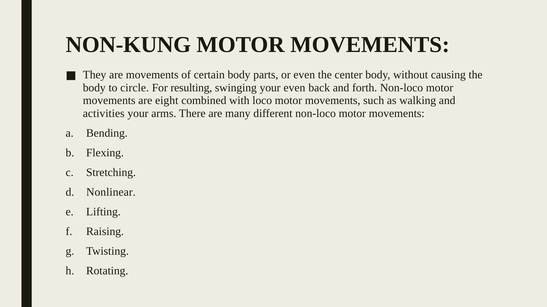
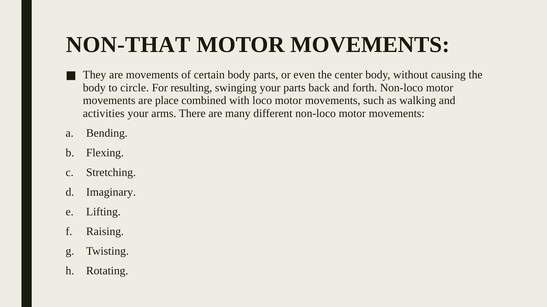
NON-KUNG: NON-KUNG -> NON-THAT
your even: even -> parts
eight: eight -> place
Nonlinear: Nonlinear -> Imaginary
